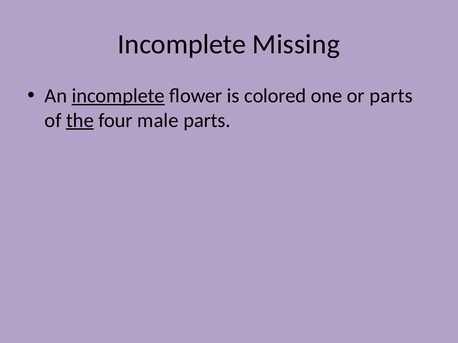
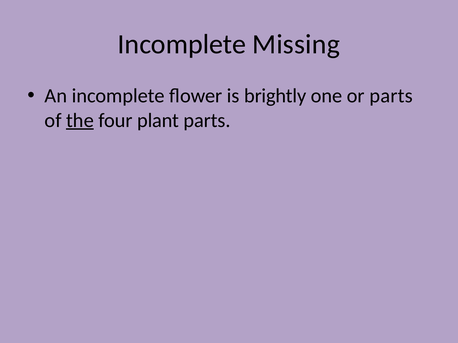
incomplete at (118, 96) underline: present -> none
colored: colored -> brightly
male: male -> plant
